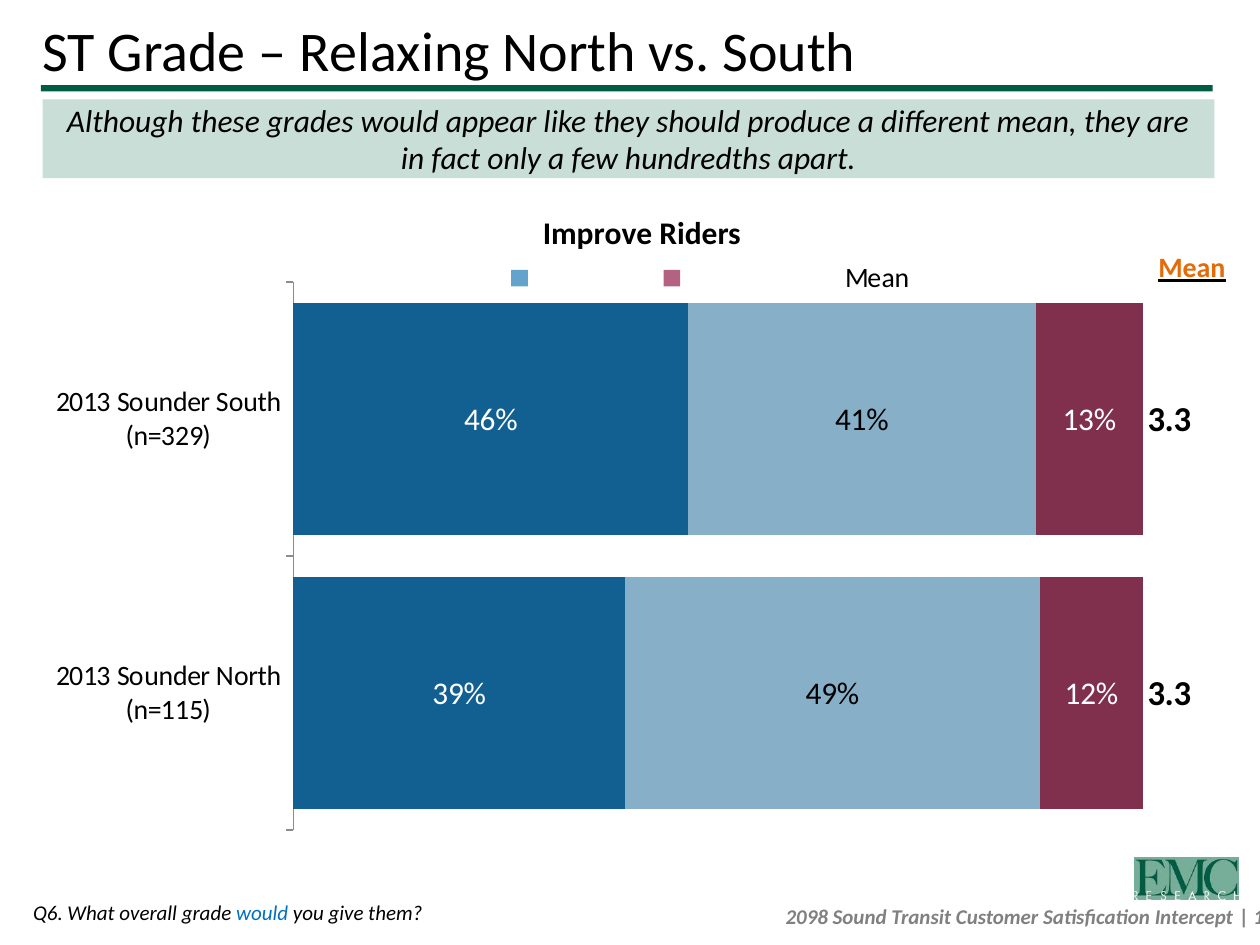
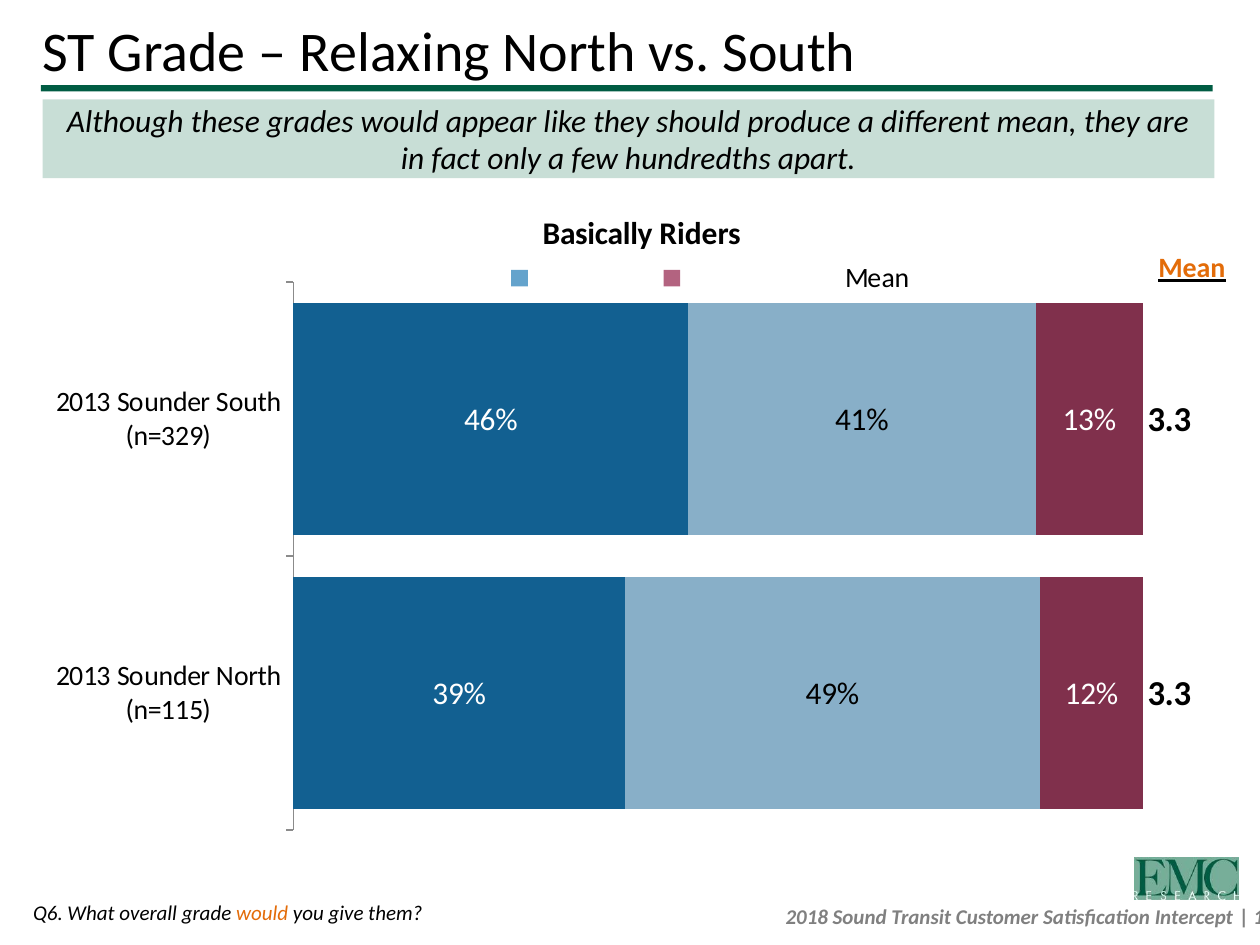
Improve: Improve -> Basically
would at (262, 914) colour: blue -> orange
2098: 2098 -> 2018
